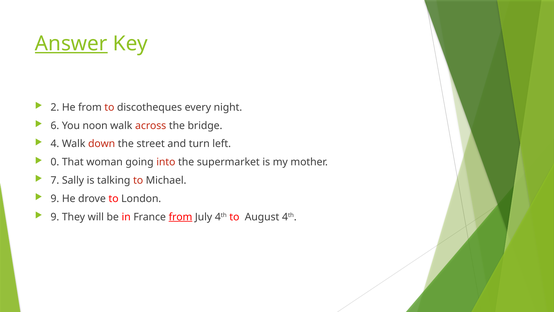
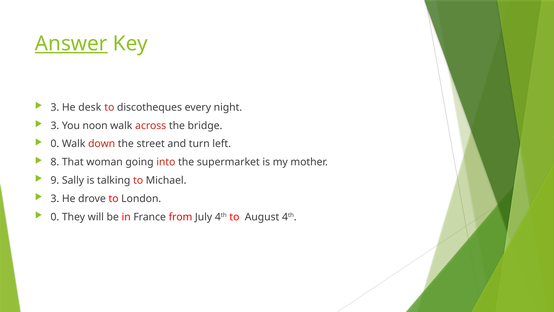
2 at (55, 107): 2 -> 3
He from: from -> desk
6 at (55, 125): 6 -> 3
4 at (55, 144): 4 -> 0
0: 0 -> 8
7: 7 -> 9
9 at (55, 198): 9 -> 3
9 at (55, 217): 9 -> 0
from at (181, 217) underline: present -> none
